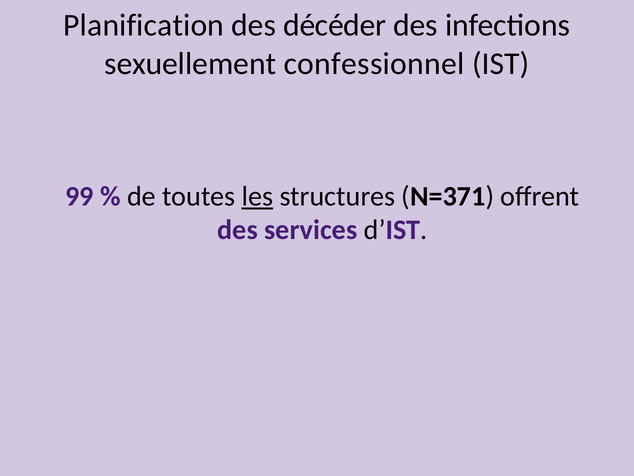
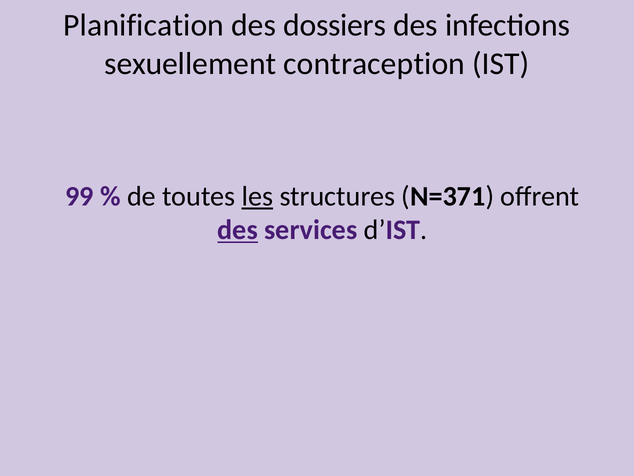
décéder: décéder -> dossiers
confessionnel: confessionnel -> contraception
des at (238, 230) underline: none -> present
